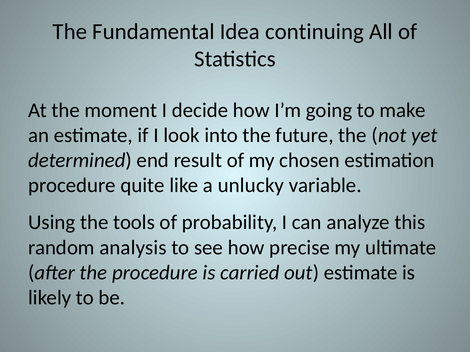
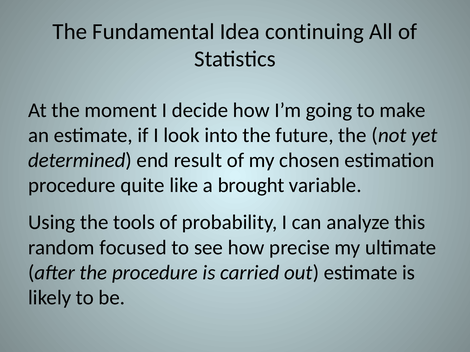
unlucky: unlucky -> brought
analysis: analysis -> focused
